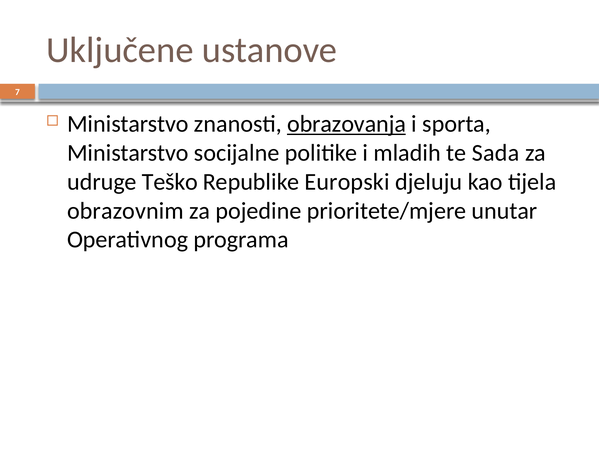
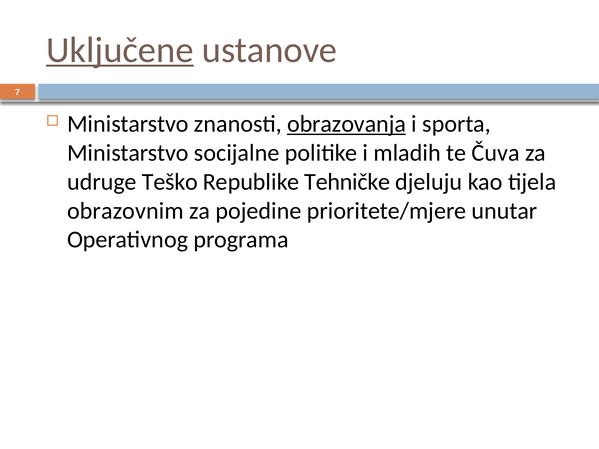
Uključene underline: none -> present
Sada: Sada -> Čuva
Europski: Europski -> Tehničke
